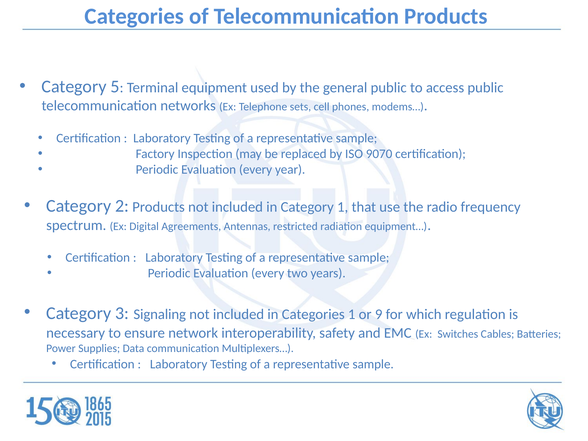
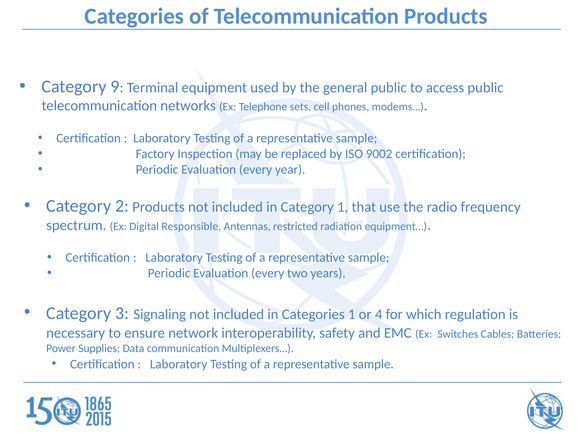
5: 5 -> 9
9070: 9070 -> 9002
Agreements: Agreements -> Responsible
9: 9 -> 4
